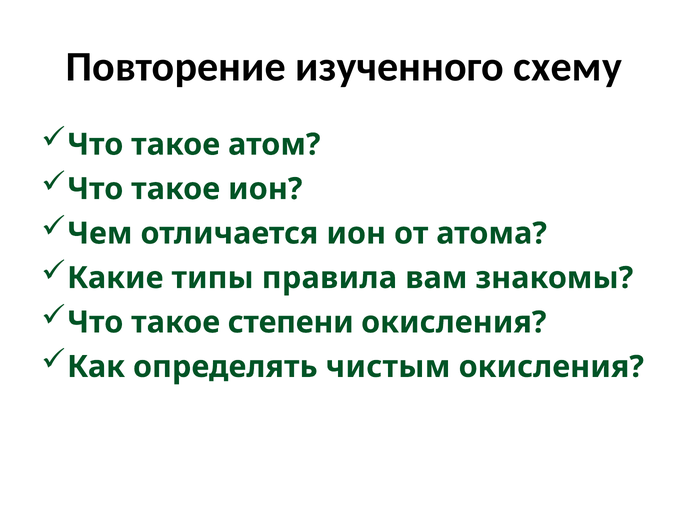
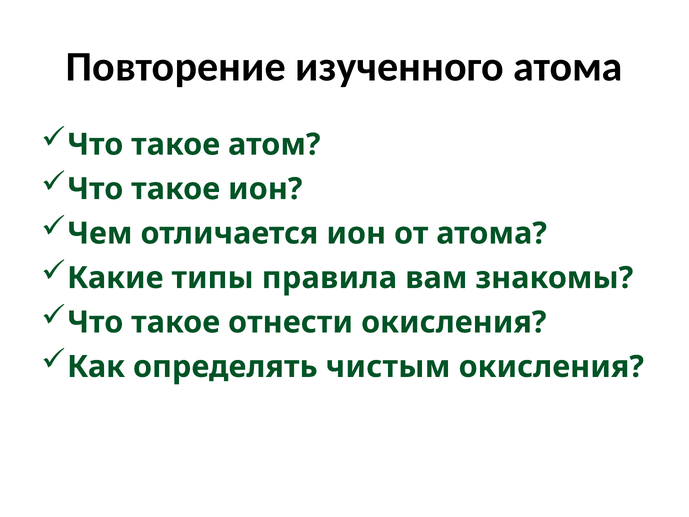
изученного схему: схему -> атома
степени: степени -> отнести
